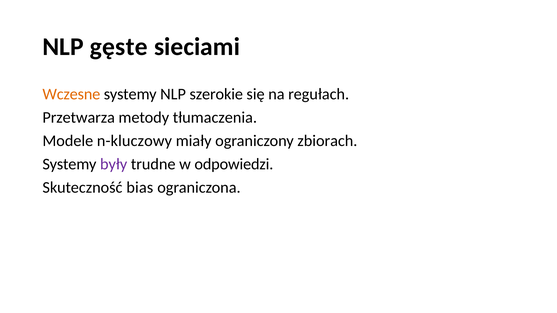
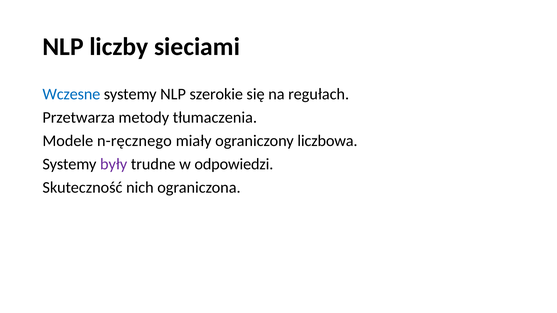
gęste: gęste -> liczby
Wczesne colour: orange -> blue
n-kluczowy: n-kluczowy -> n-ręcznego
zbiorach: zbiorach -> liczbowa
bias: bias -> nich
